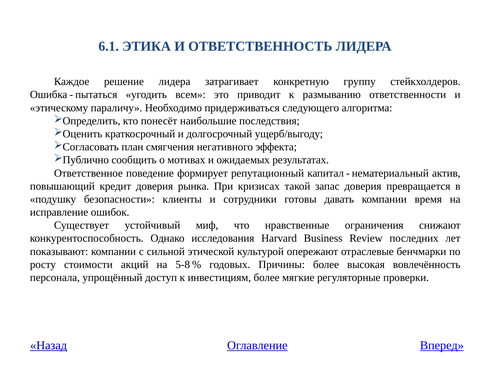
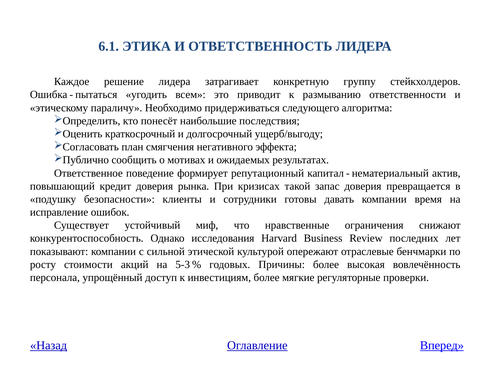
5-8: 5-8 -> 5-3
